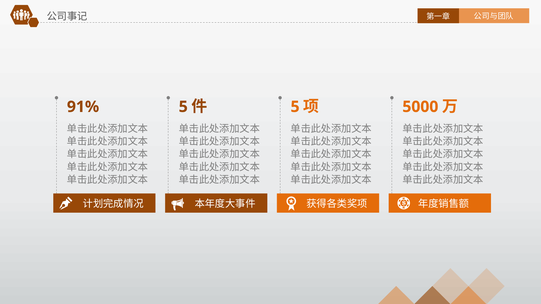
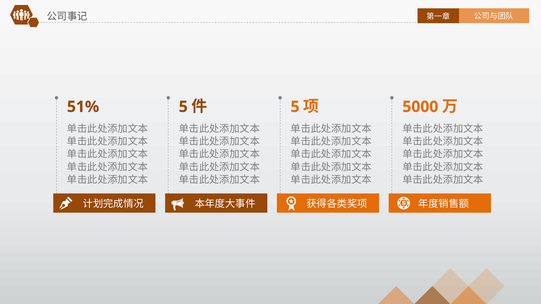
91%: 91% -> 51%
